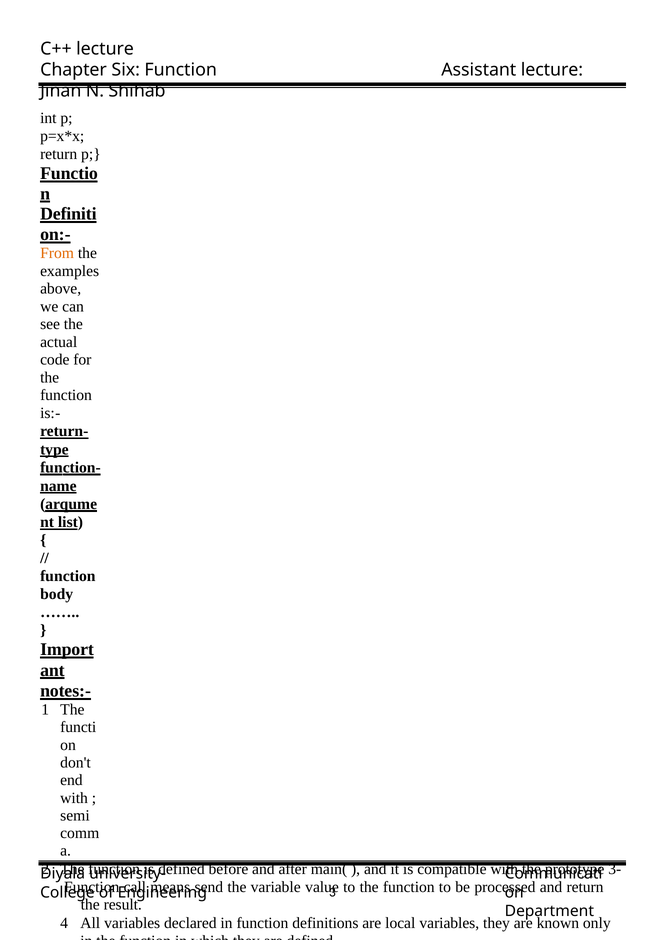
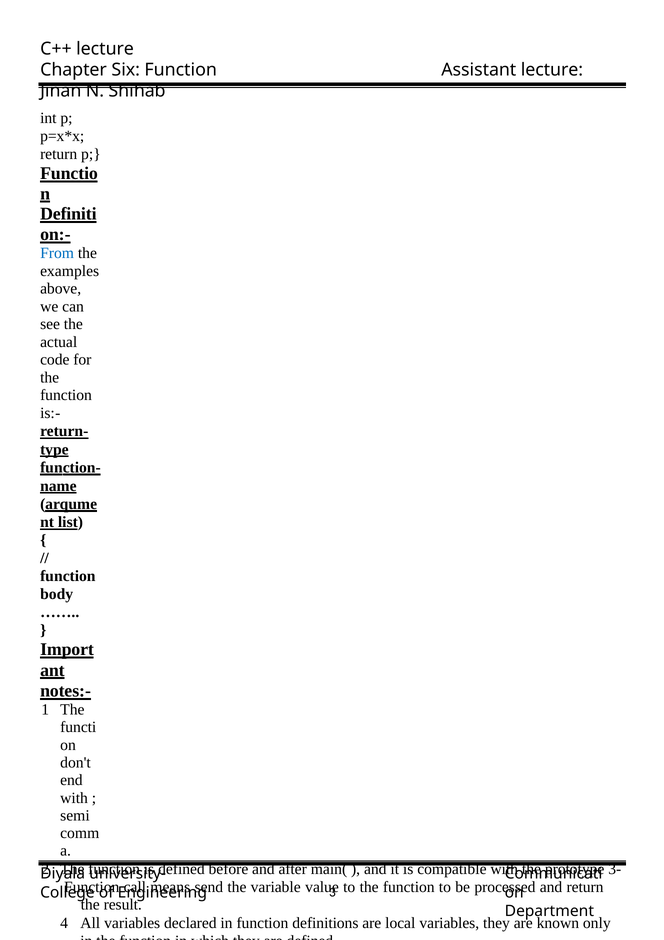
From colour: orange -> blue
